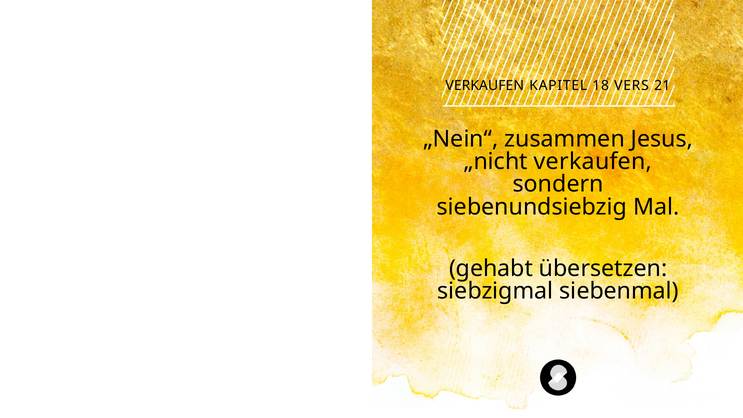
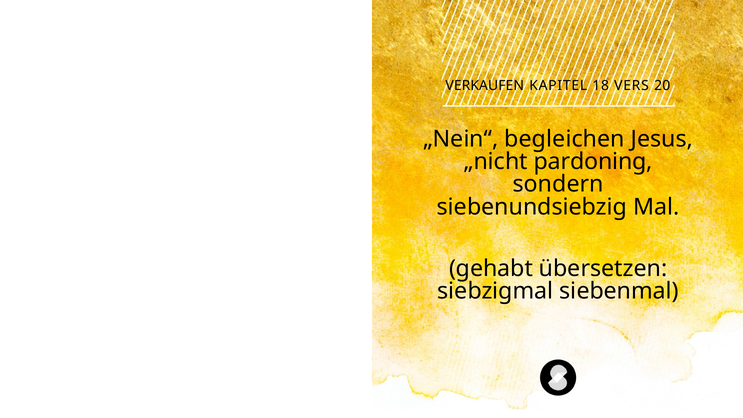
21: 21 -> 20
zusammen: zusammen -> begleichen
„nicht verkaufen: verkaufen -> pardoning
